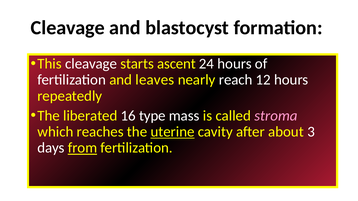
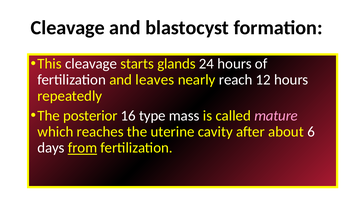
ascent: ascent -> glands
liberated: liberated -> posterior
stroma: stroma -> mature
uterine underline: present -> none
3: 3 -> 6
